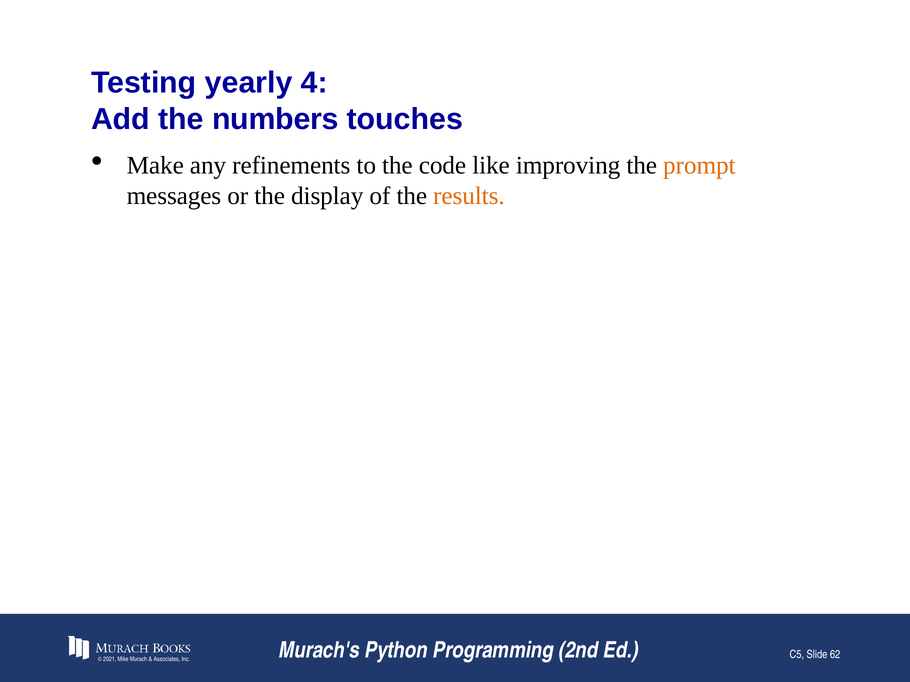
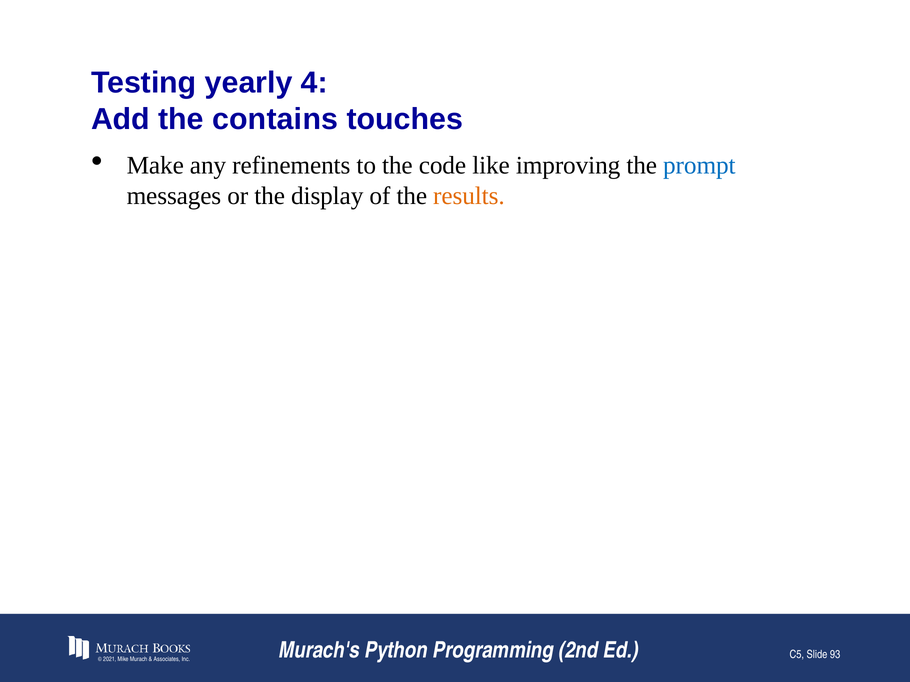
numbers: numbers -> contains
prompt colour: orange -> blue
62: 62 -> 93
